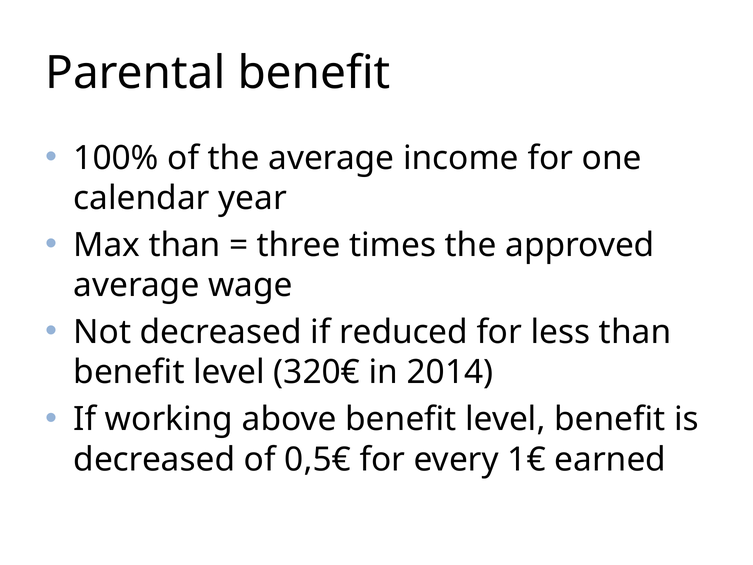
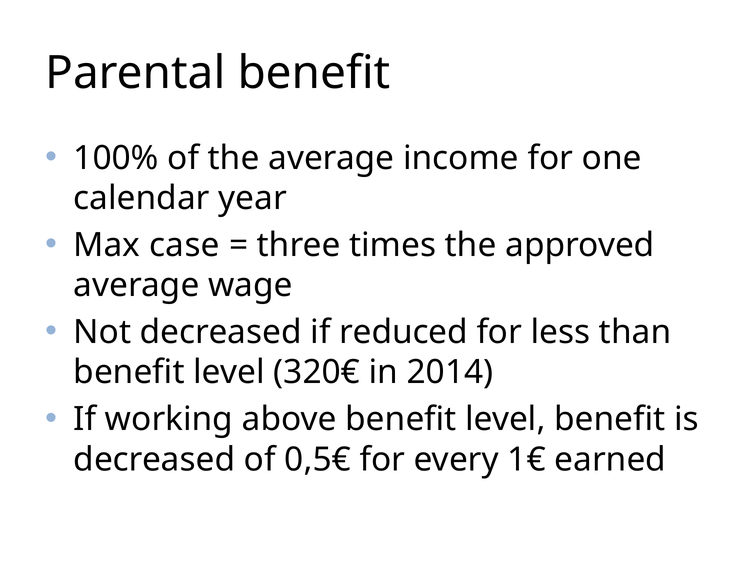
Max than: than -> case
